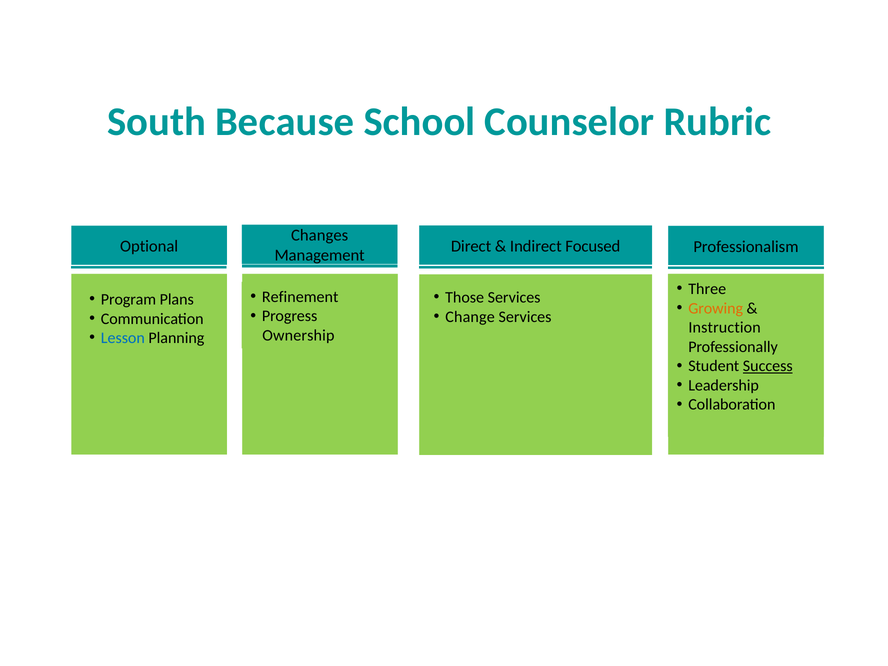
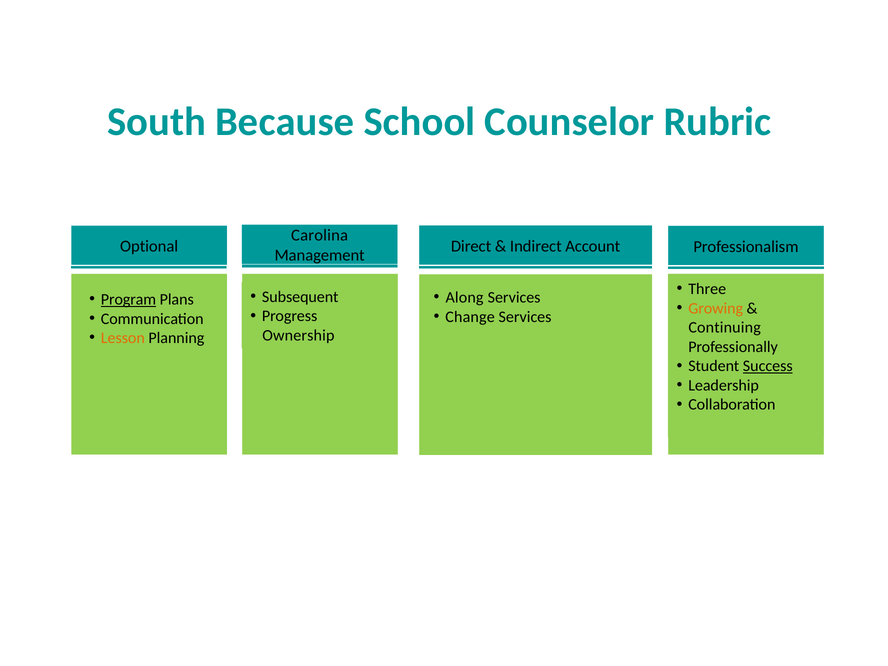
Changes: Changes -> Carolina
Focused: Focused -> Account
Refinement: Refinement -> Subsequent
Those: Those -> Along
Program underline: none -> present
Instruction: Instruction -> Continuing
Lesson colour: blue -> orange
